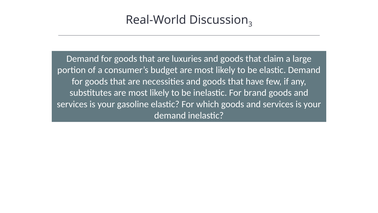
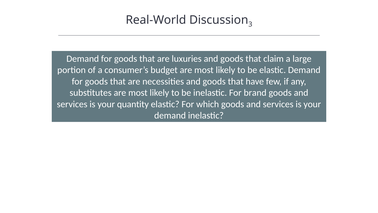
gasoline: gasoline -> quantity
